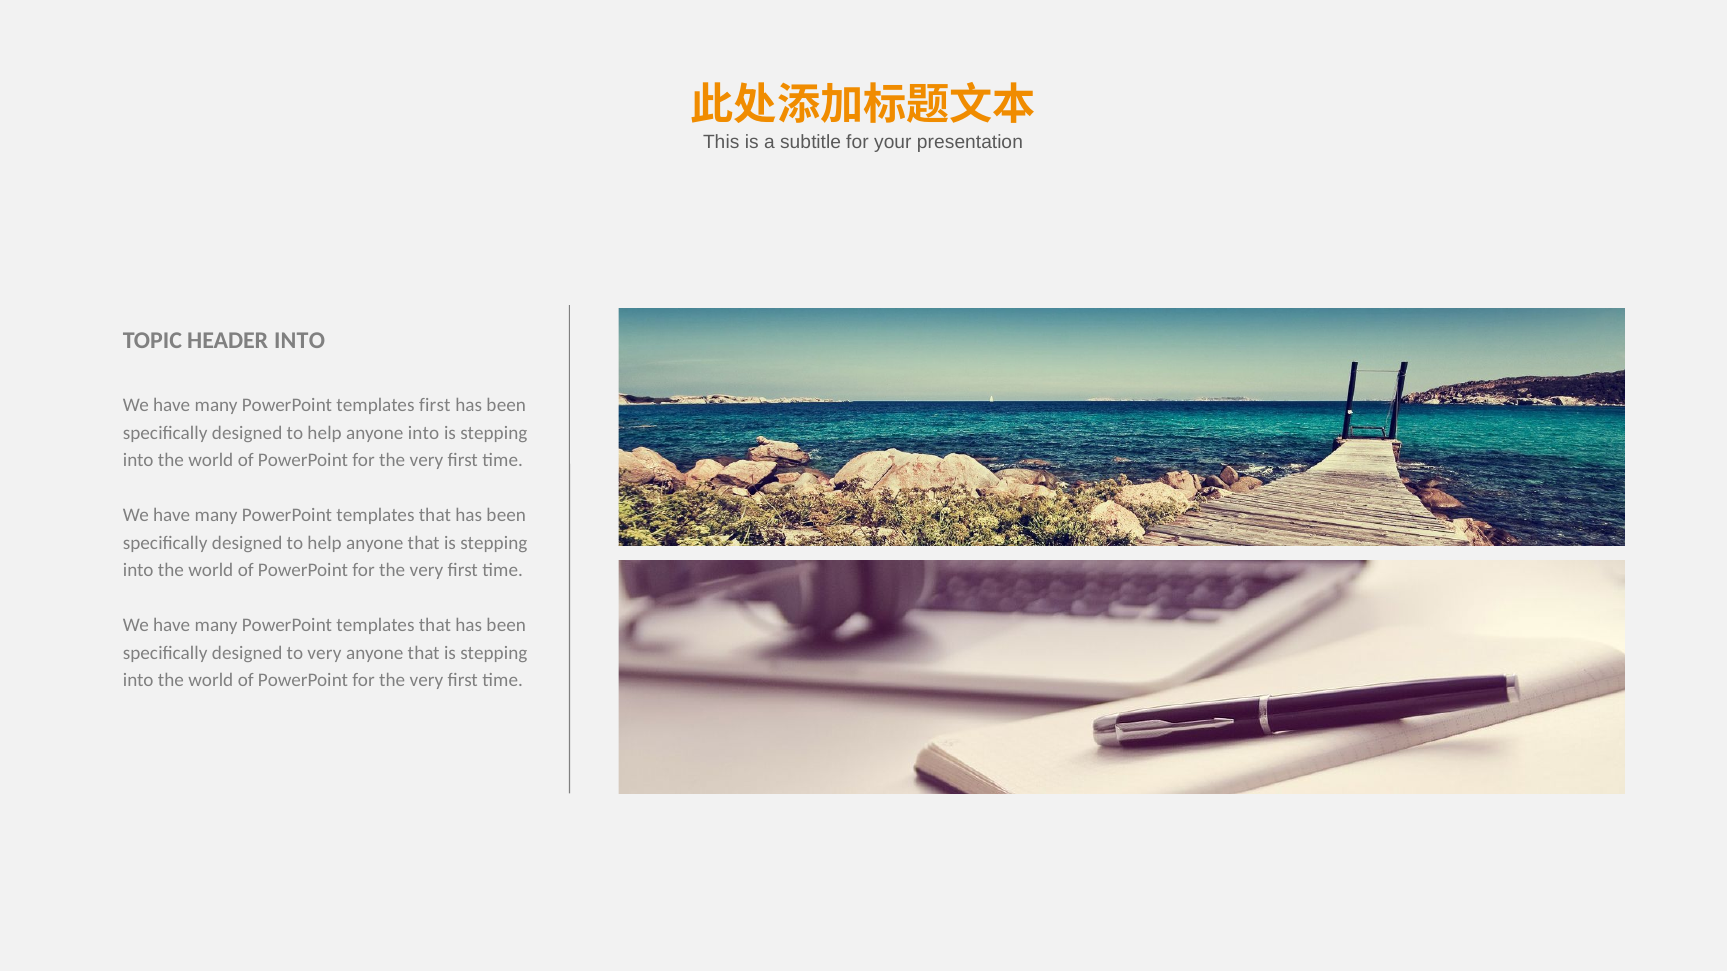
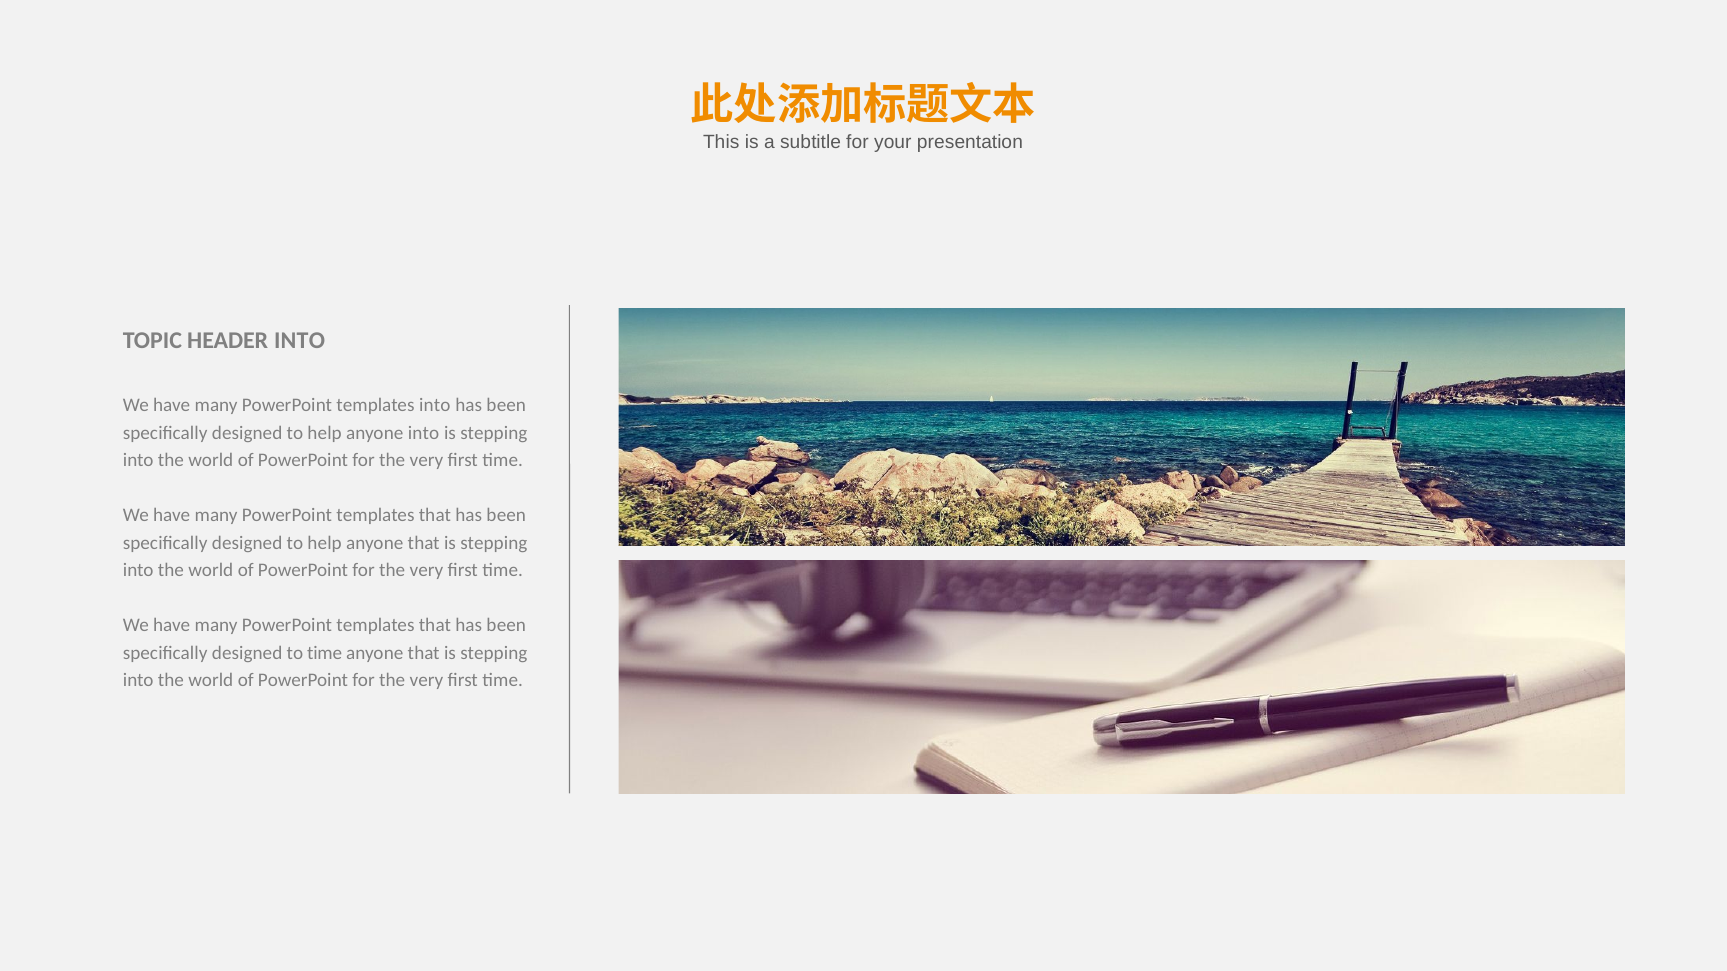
templates first: first -> into
to very: very -> time
